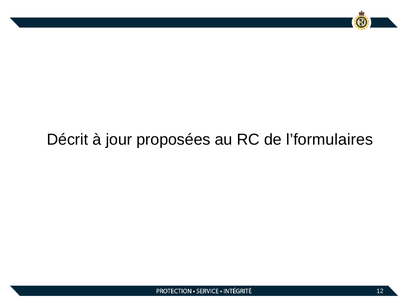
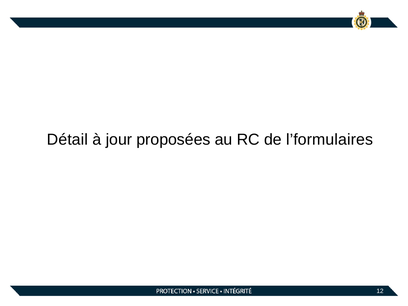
Décrit: Décrit -> Détail
